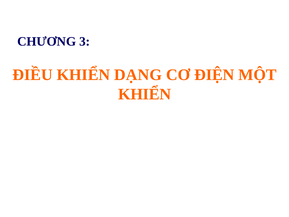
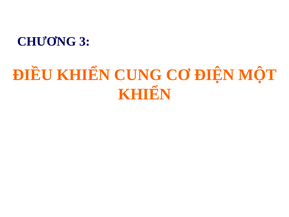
DẠNG: DẠNG -> CUNG
